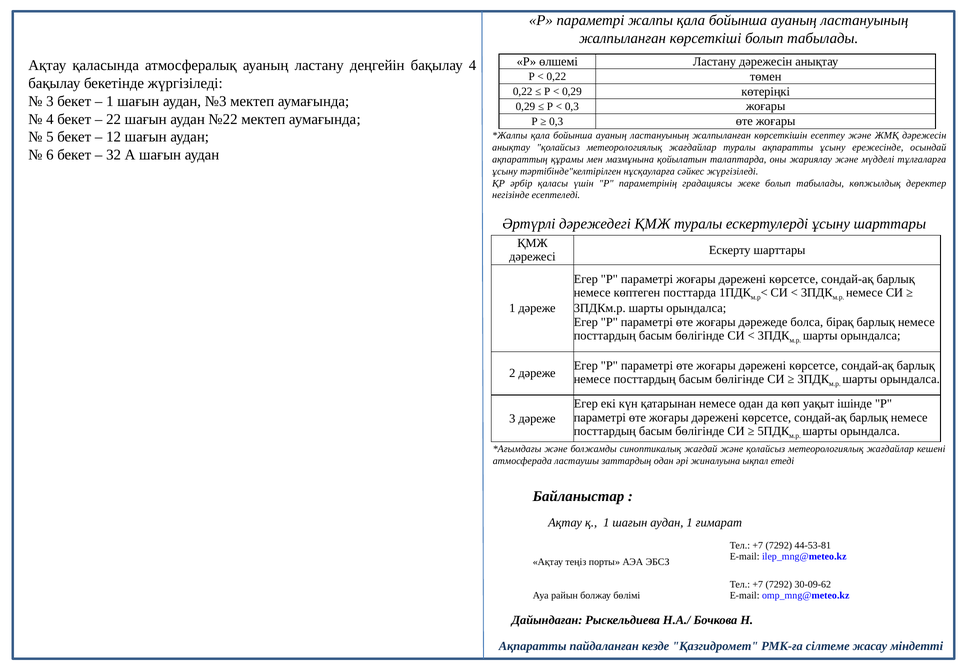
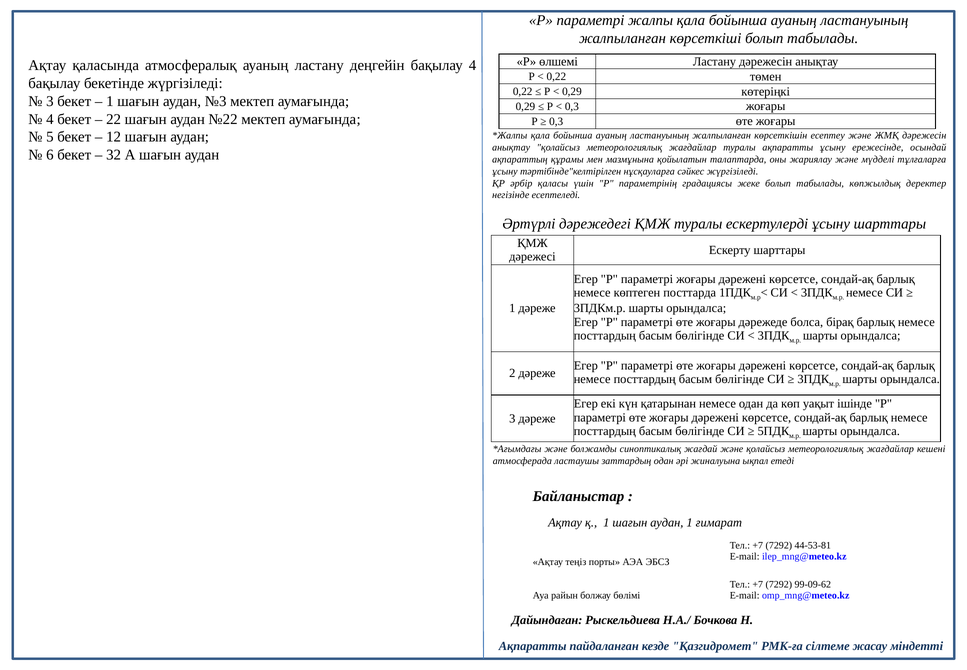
30-09-62: 30-09-62 -> 99-09-62
